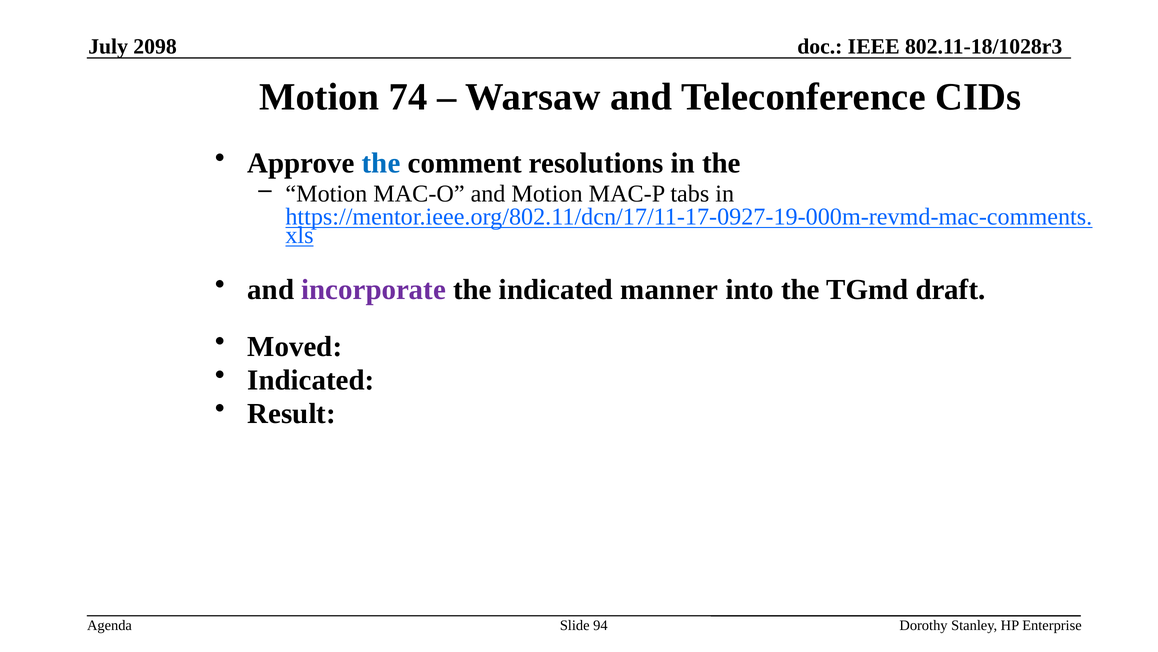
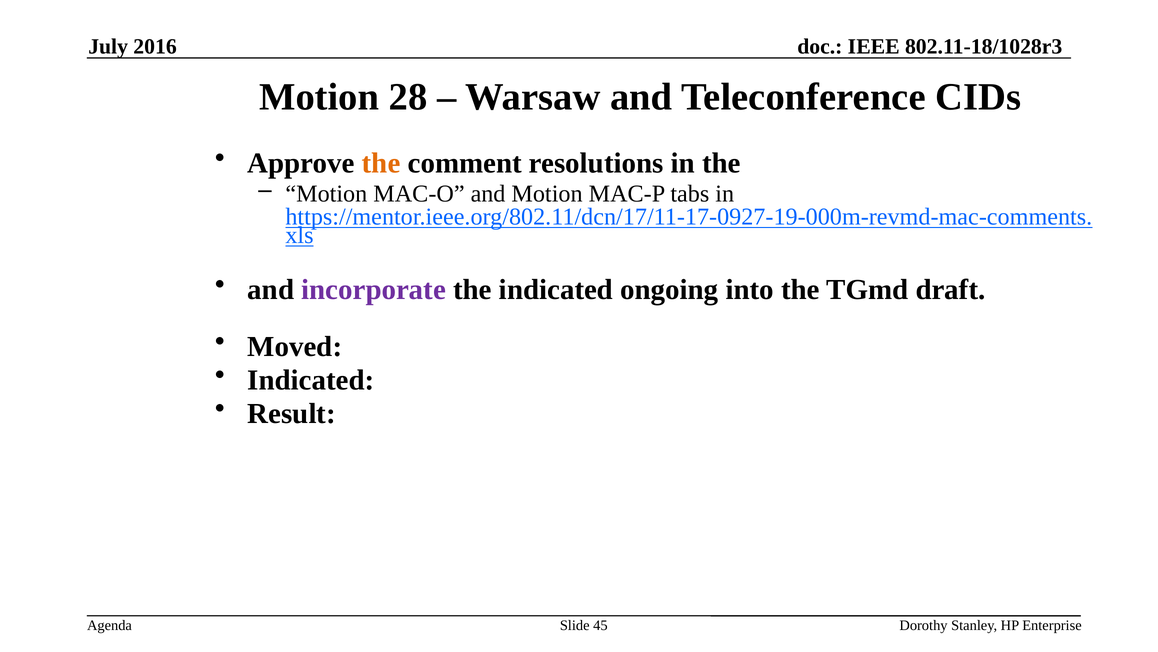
2098: 2098 -> 2016
74: 74 -> 28
the at (381, 163) colour: blue -> orange
manner: manner -> ongoing
94: 94 -> 45
